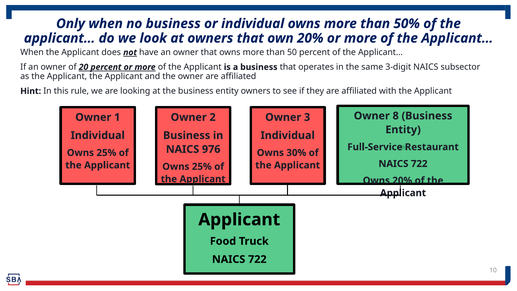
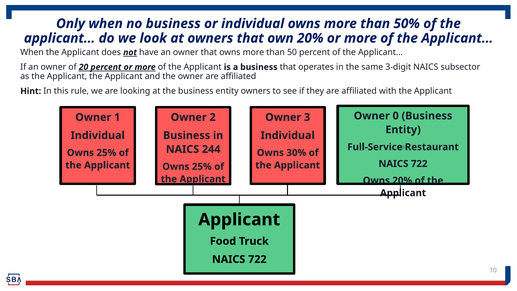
8: 8 -> 0
976: 976 -> 244
